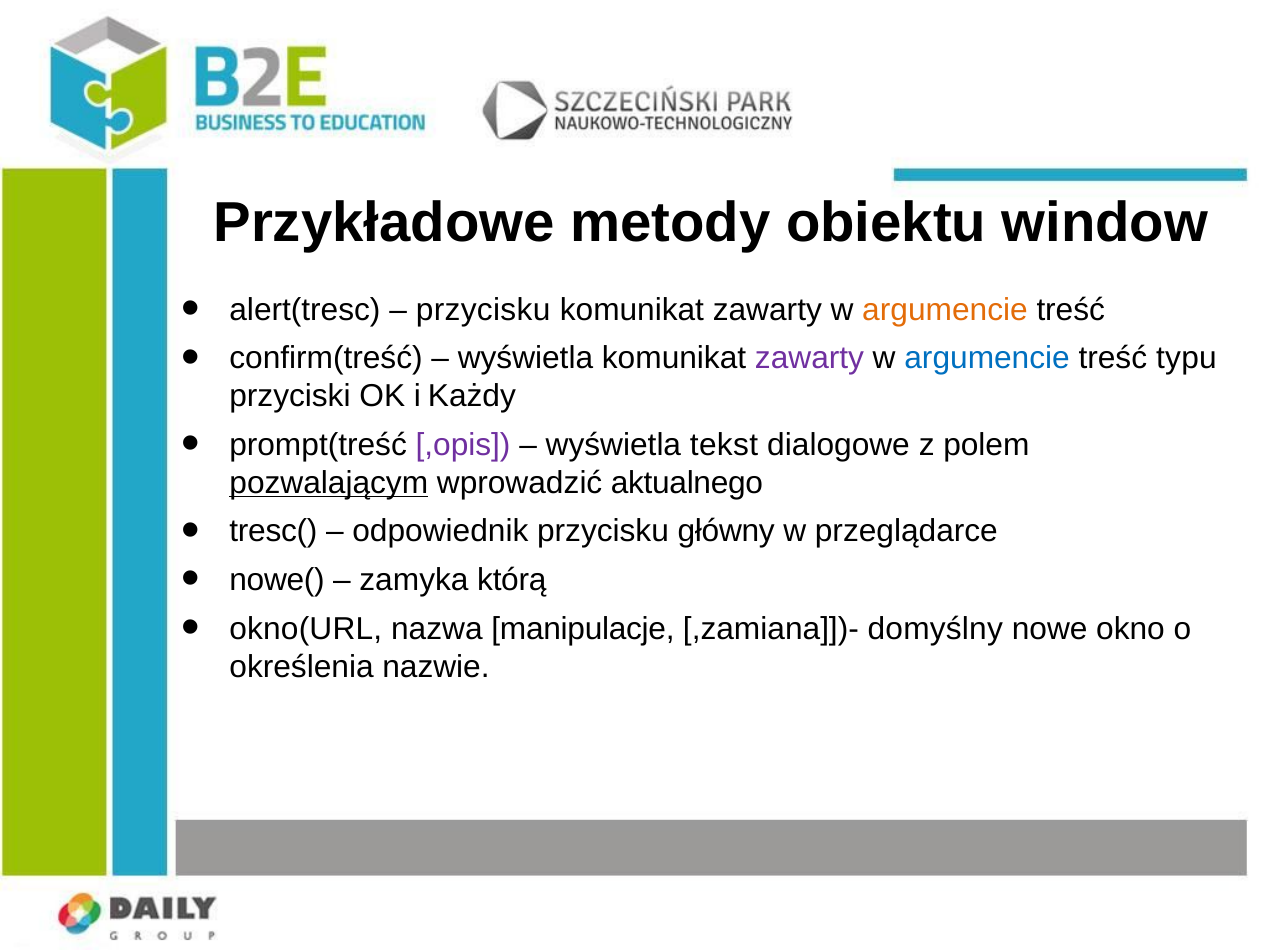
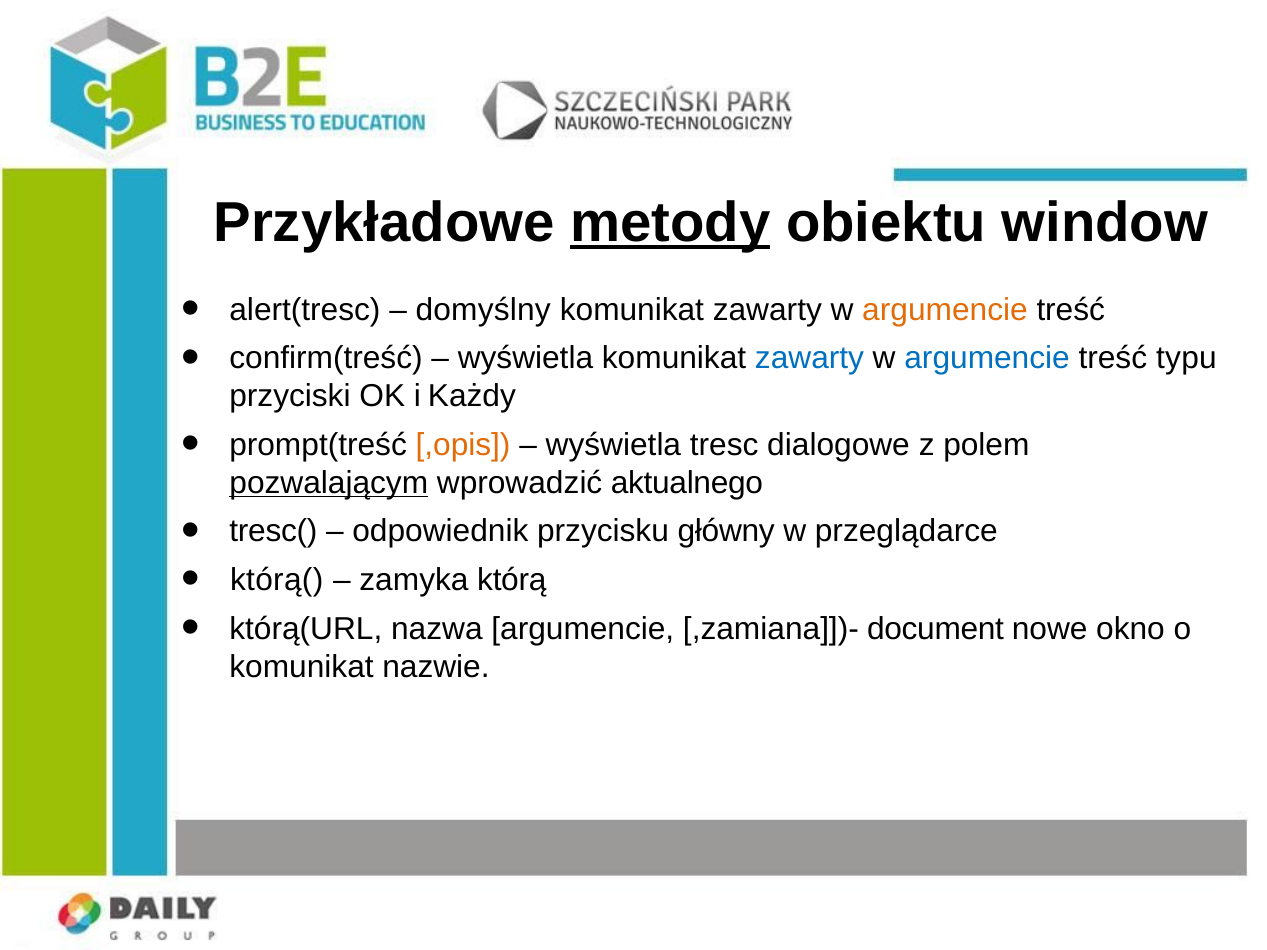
metody underline: none -> present
przycisku at (483, 310): przycisku -> domyślny
zawarty at (810, 358) colour: purple -> blue
,opis colour: purple -> orange
tekst: tekst -> tresc
nowe(: nowe( -> którą(
okno(URL: okno(URL -> którą(URL
nazwa manipulacje: manipulacje -> argumencie
domyślny: domyślny -> document
określenia at (302, 667): określenia -> komunikat
